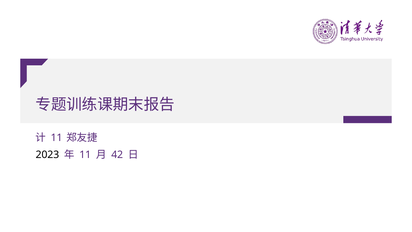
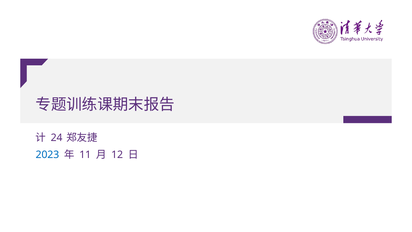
11 at (57, 137): 11 -> 24
2023 colour: black -> blue
42: 42 -> 12
